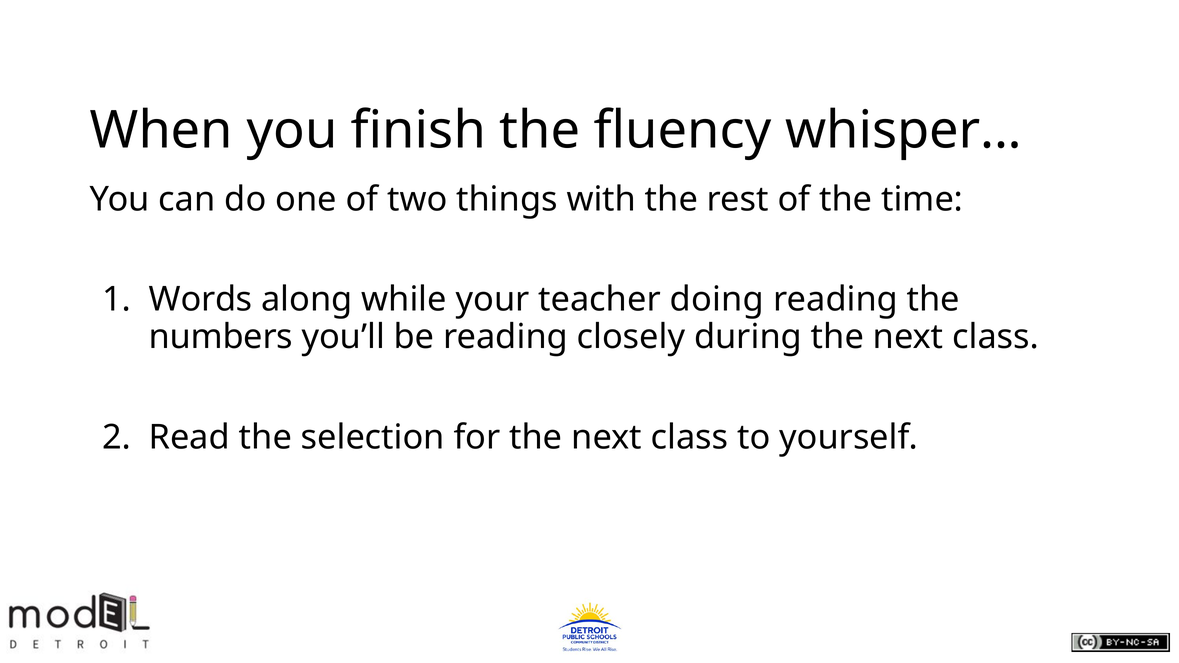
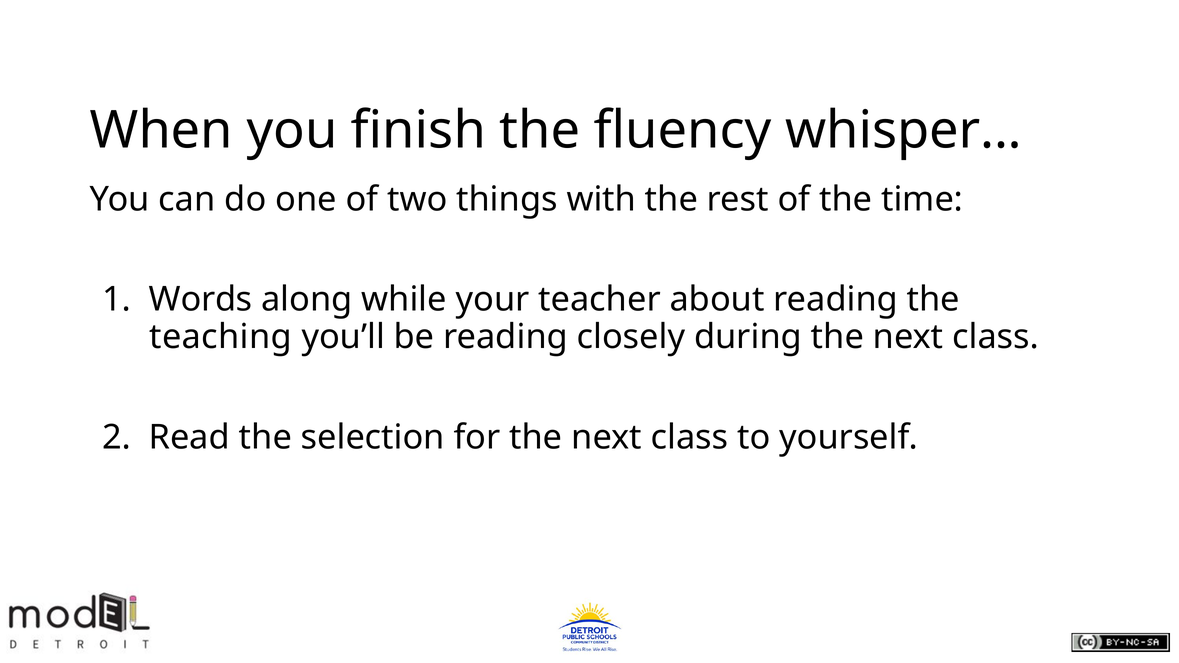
doing: doing -> about
numbers: numbers -> teaching
